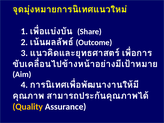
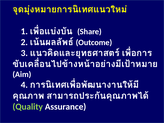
Quality colour: yellow -> light green
